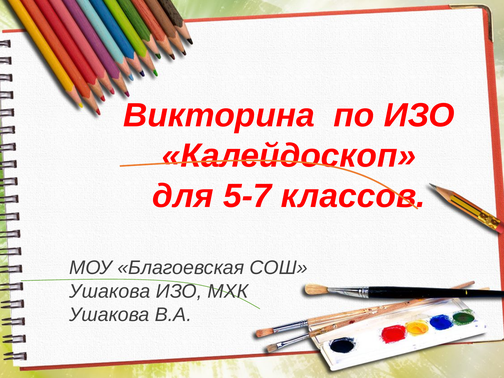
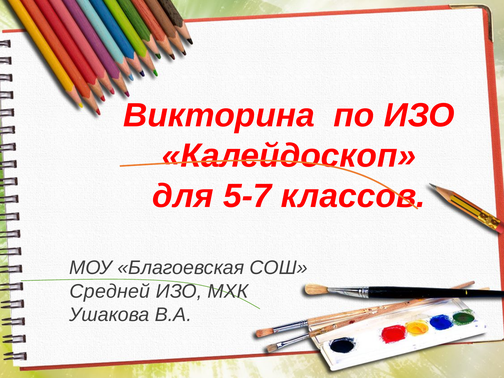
Ушакова at (110, 291): Ушакова -> Средней
